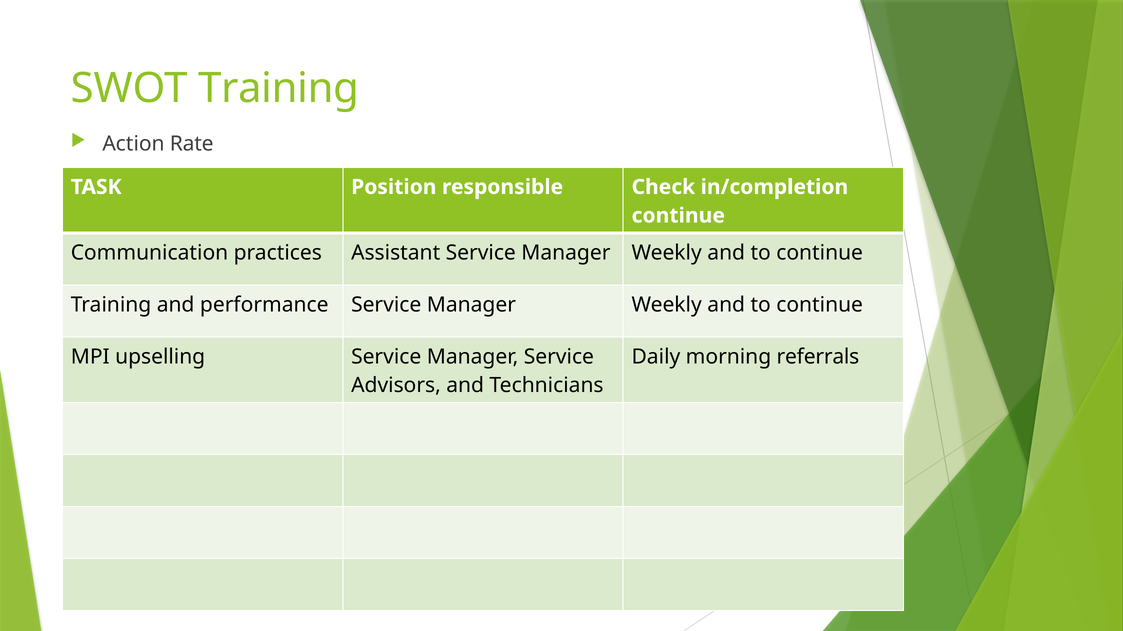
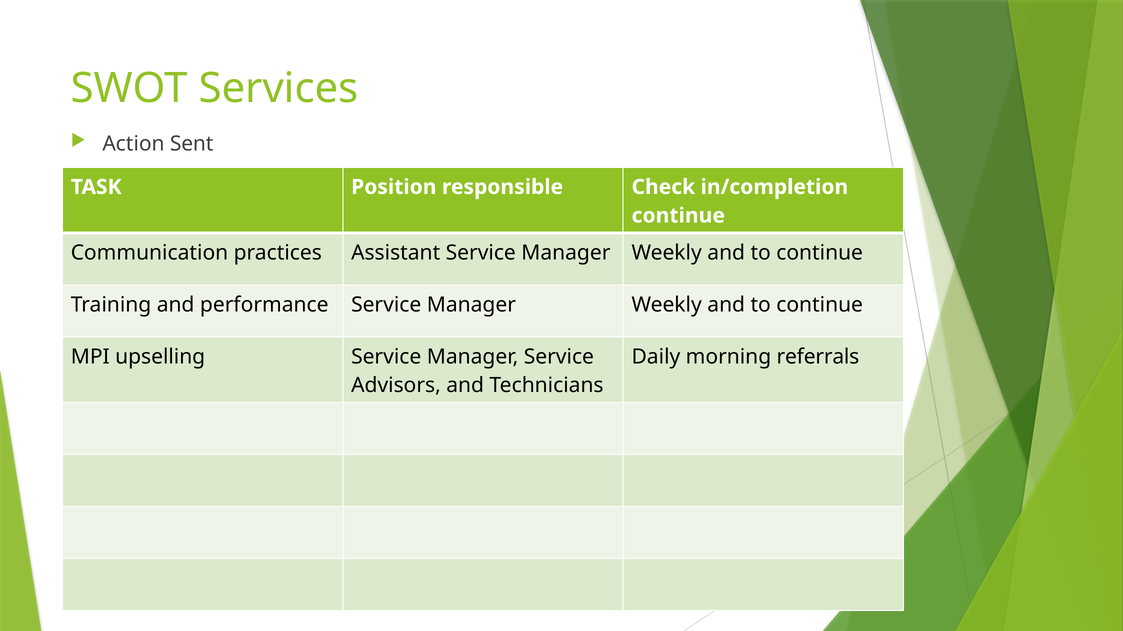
SWOT Training: Training -> Services
Rate: Rate -> Sent
